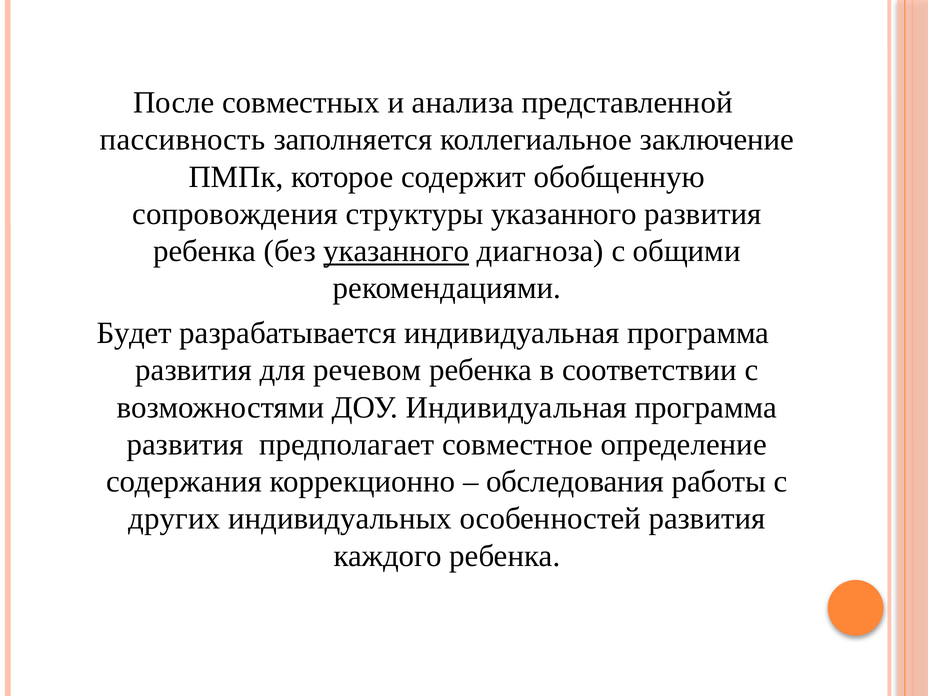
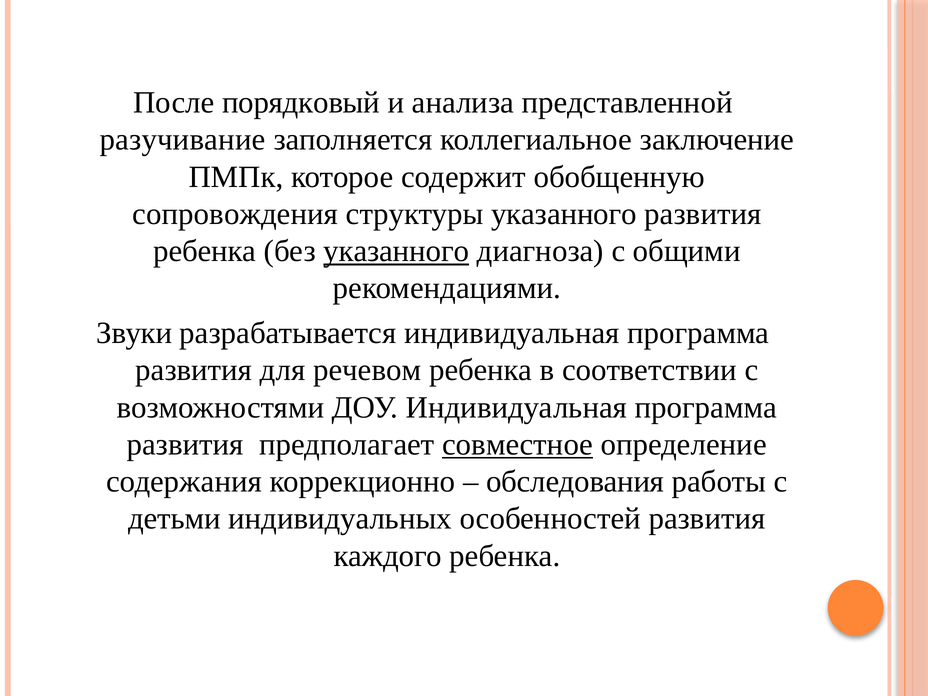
совместных: совместных -> порядковый
пассивность: пассивность -> разучивание
Будет: Будет -> Звуки
совместное underline: none -> present
других: других -> детьми
